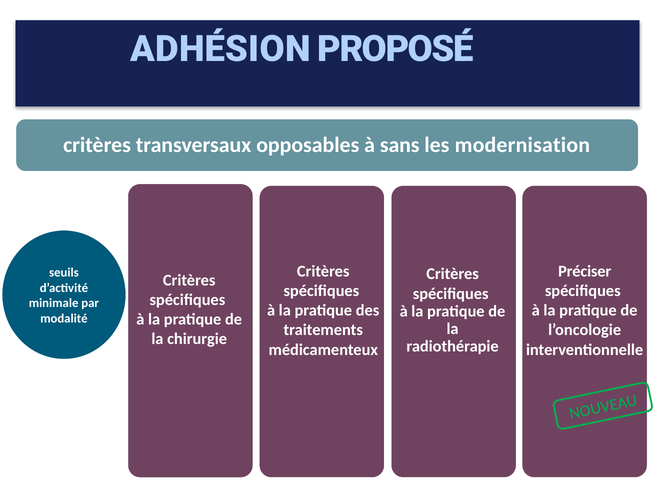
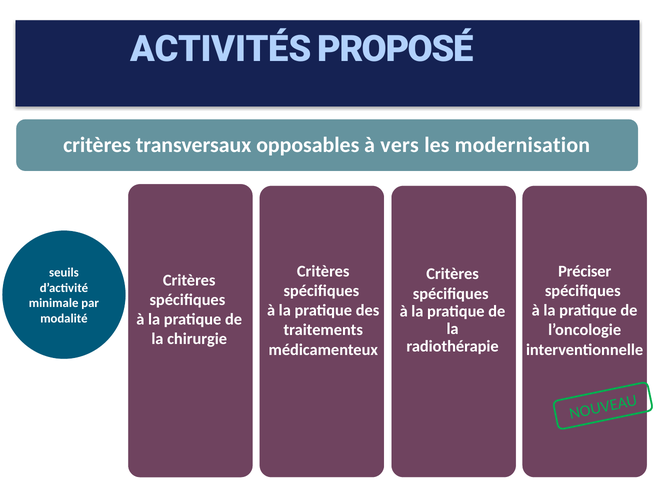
ADHÉSION: ADHÉSION -> ACTIVITÉS
sans: sans -> vers
